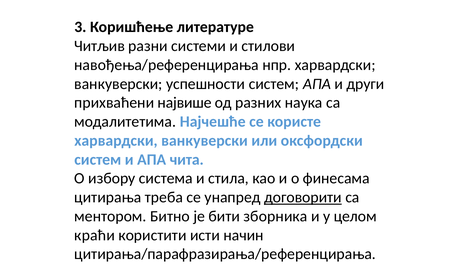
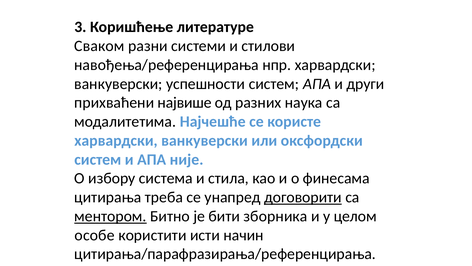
Читљив: Читљив -> Сваком
чита: чита -> није
ментором underline: none -> present
краћи: краћи -> особе
